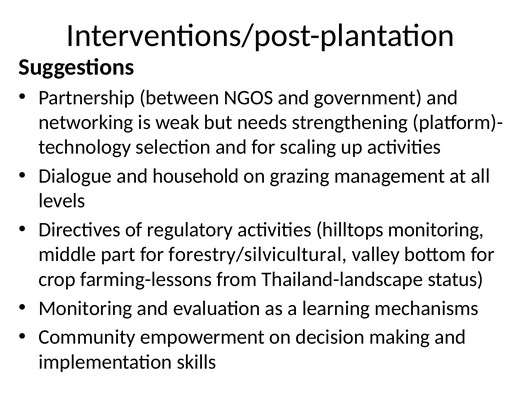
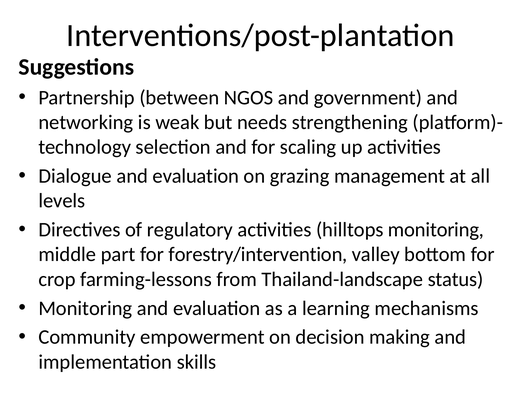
Dialogue and household: household -> evaluation
forestry/silvicultural: forestry/silvicultural -> forestry/intervention
